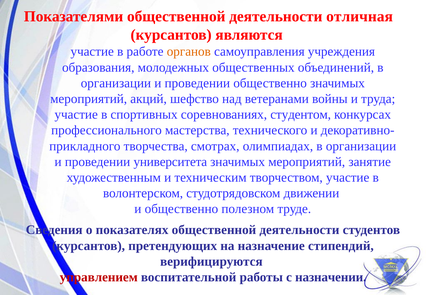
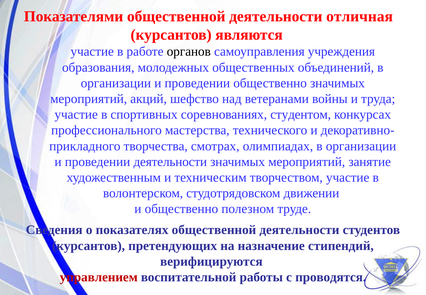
органов colour: orange -> black
проведении университета: университета -> деятельности
назначении: назначении -> проводятся
